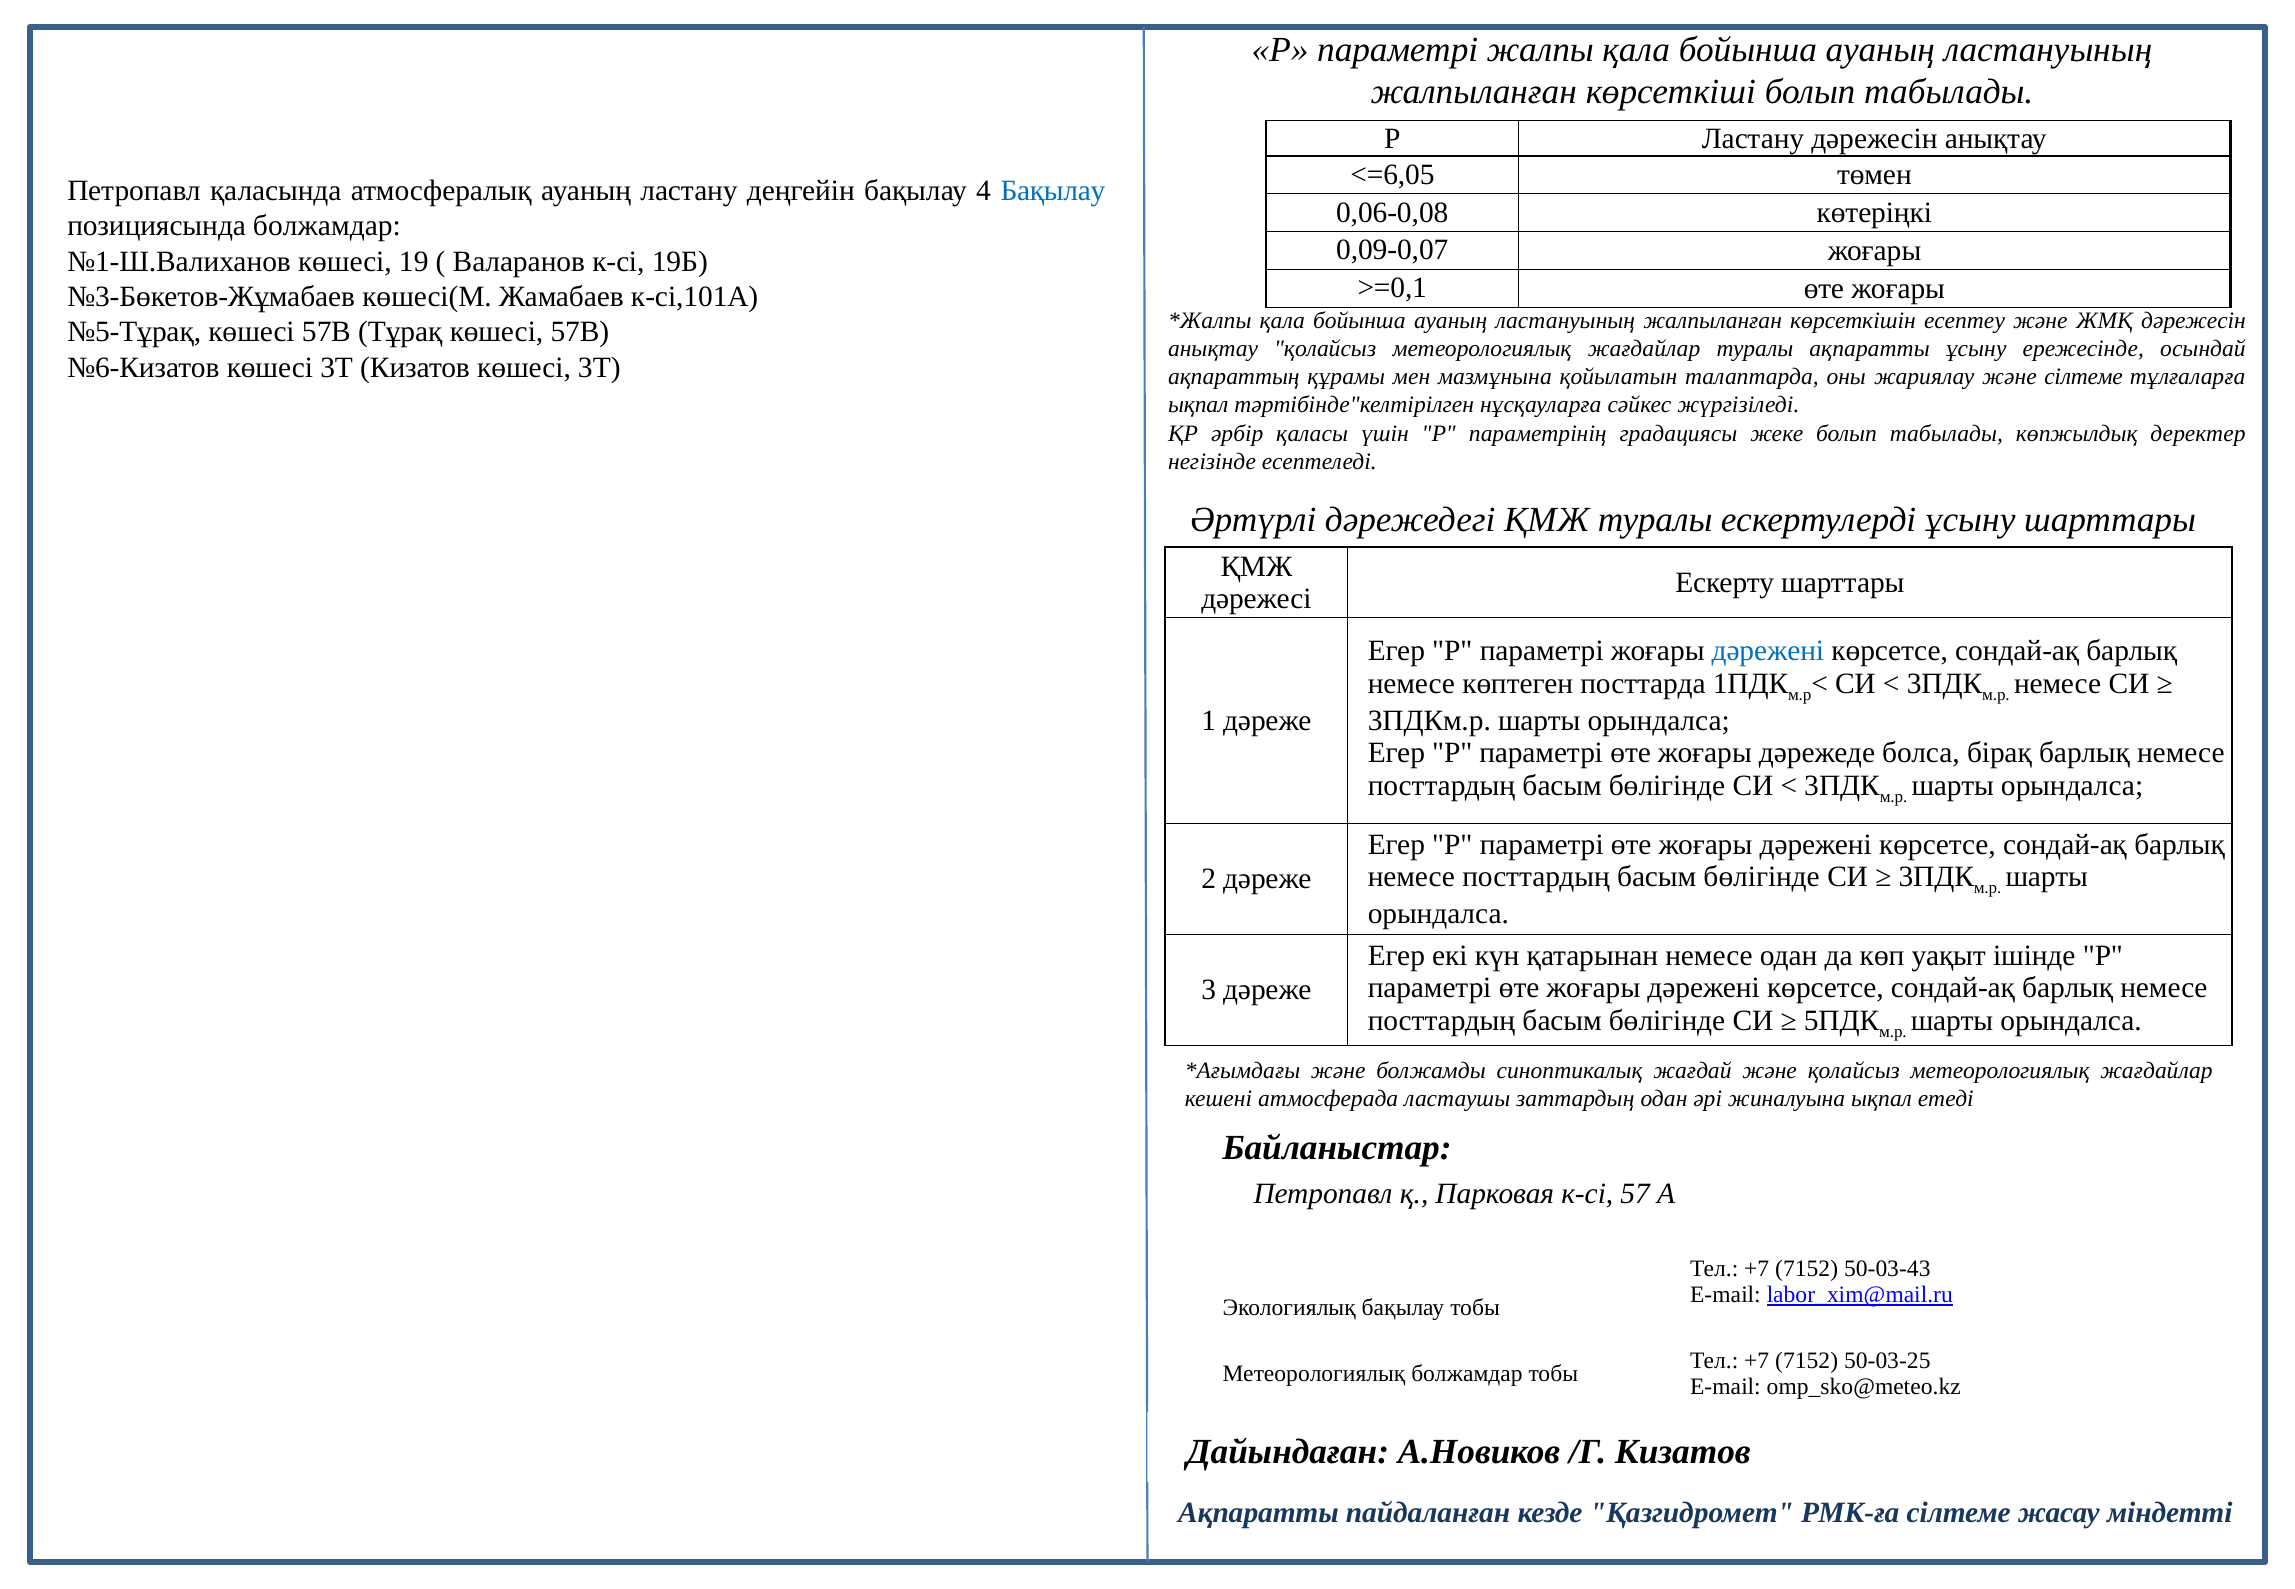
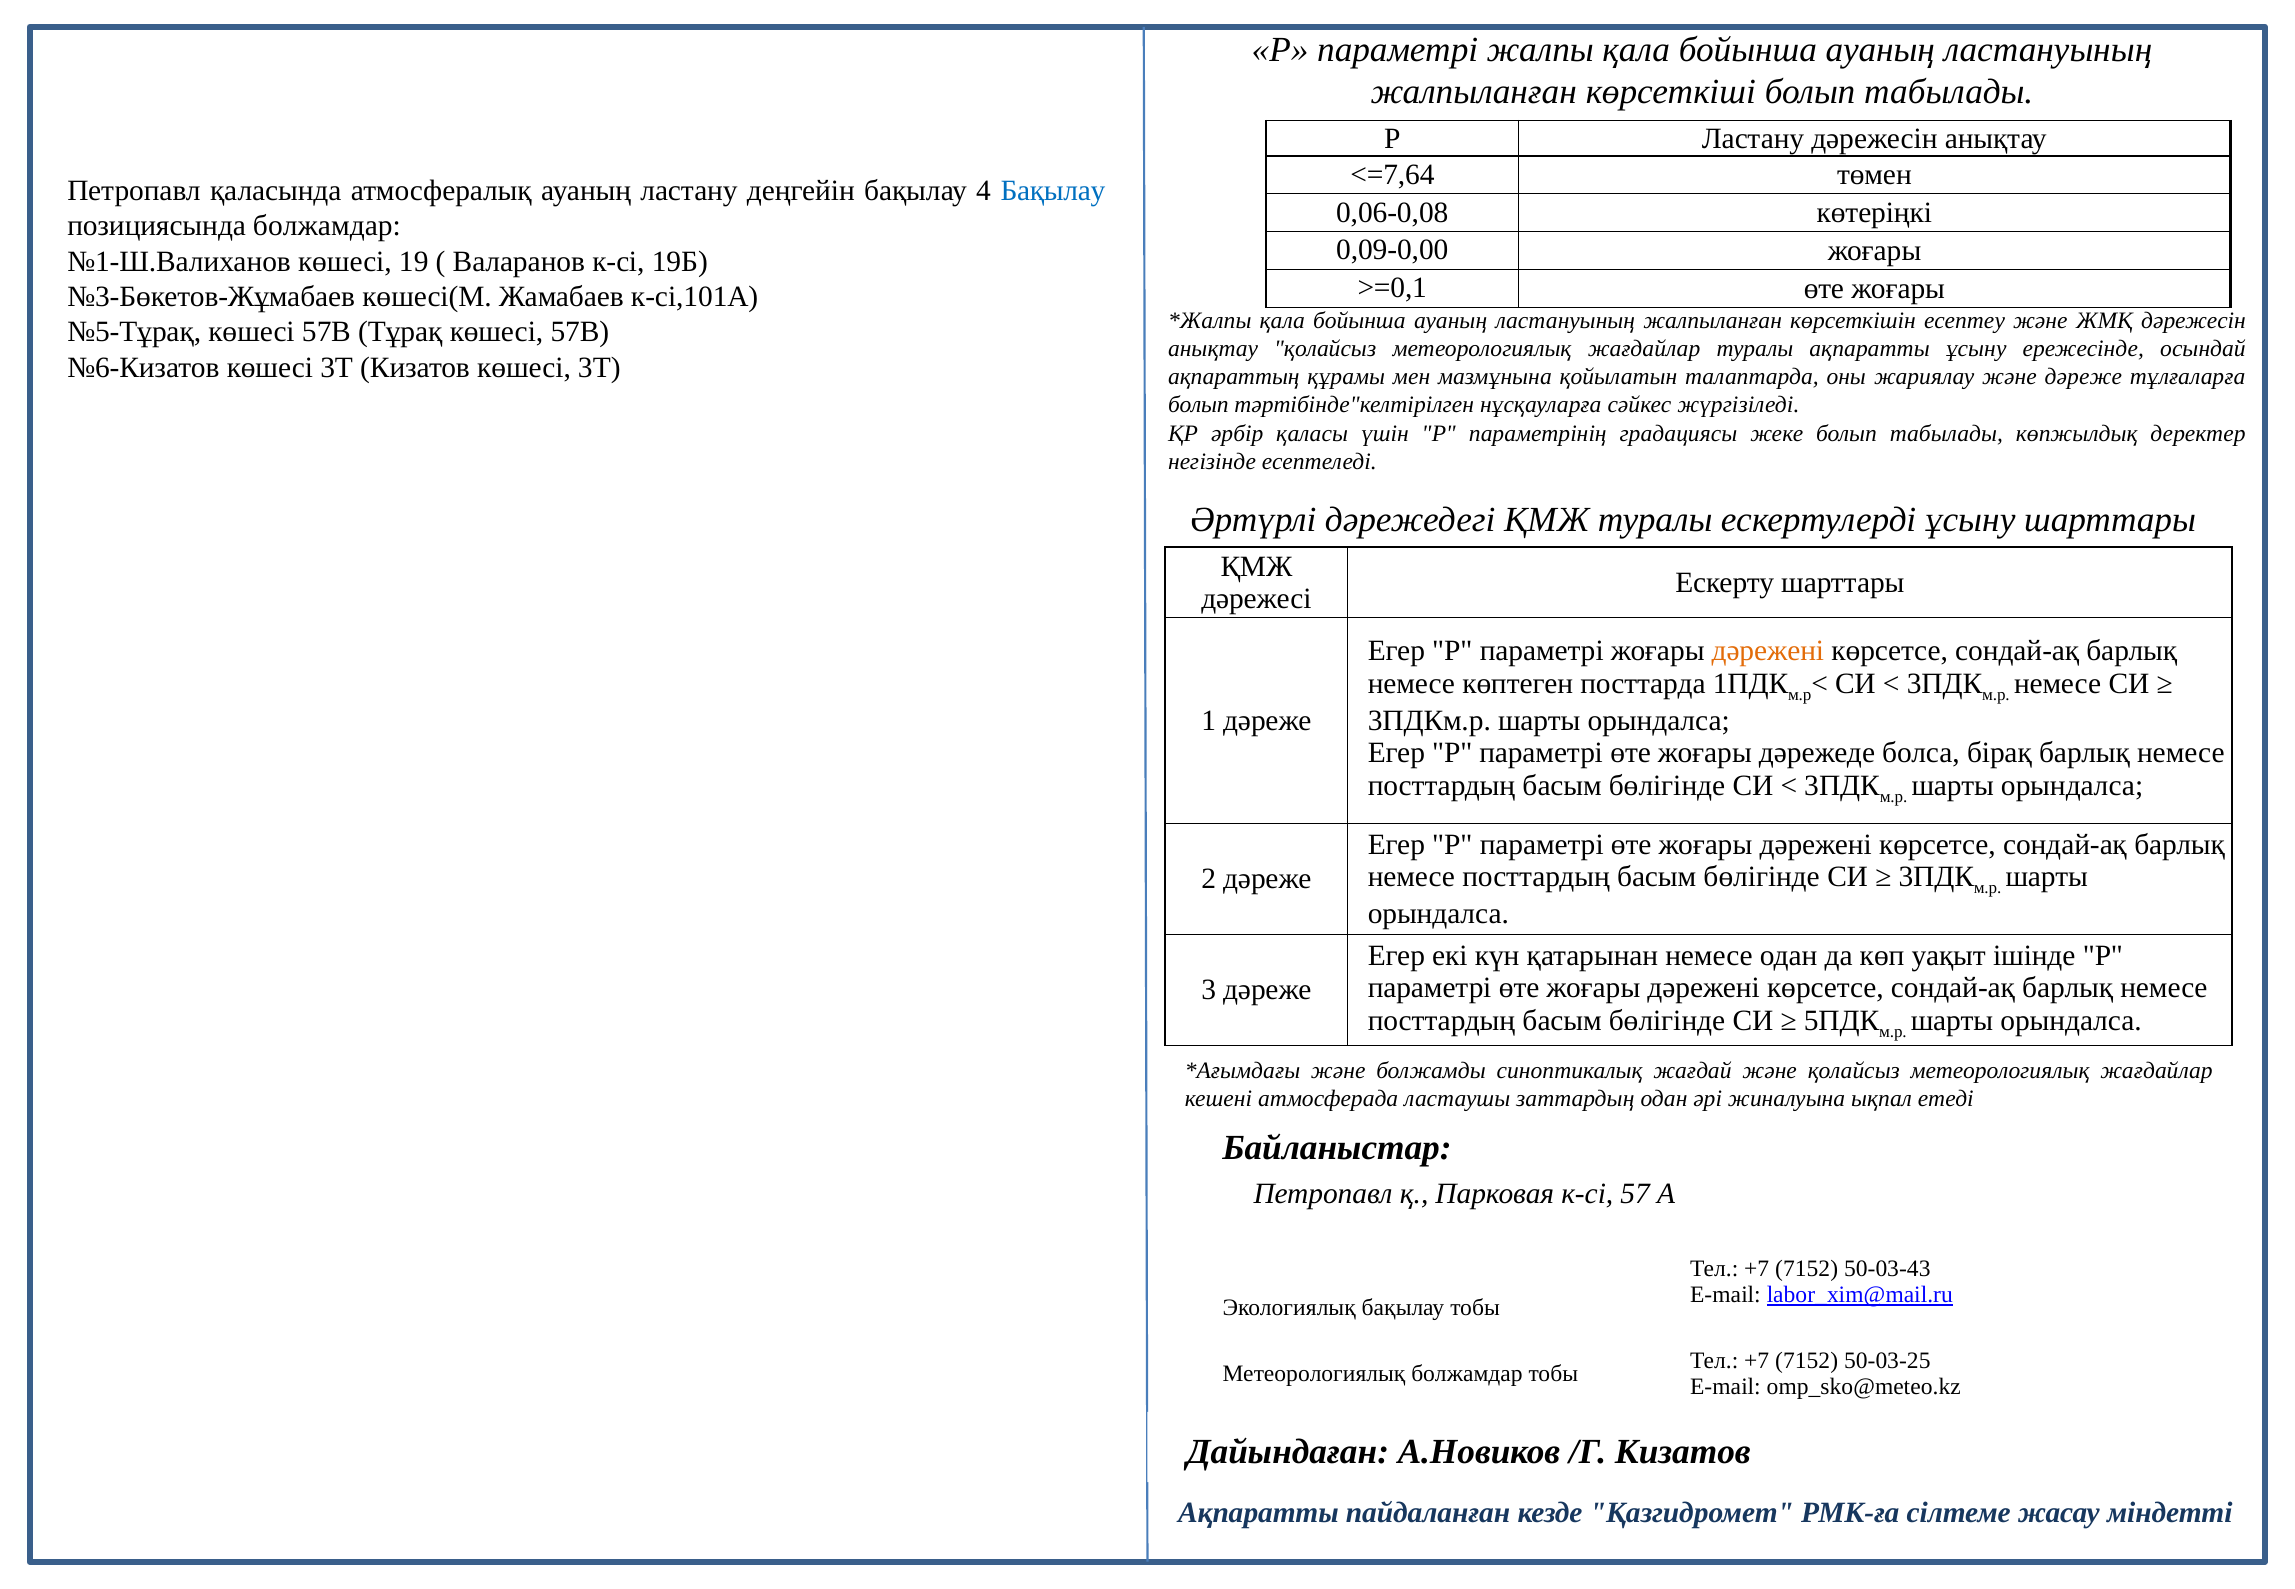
<=6,05: <=6,05 -> <=7,64
0,09-0,07: 0,09-0,07 -> 0,09-0,00
және сілтеме: сілтеме -> дәреже
ықпал at (1198, 405): ықпал -> болып
дәрежені at (1768, 651) colour: blue -> orange
